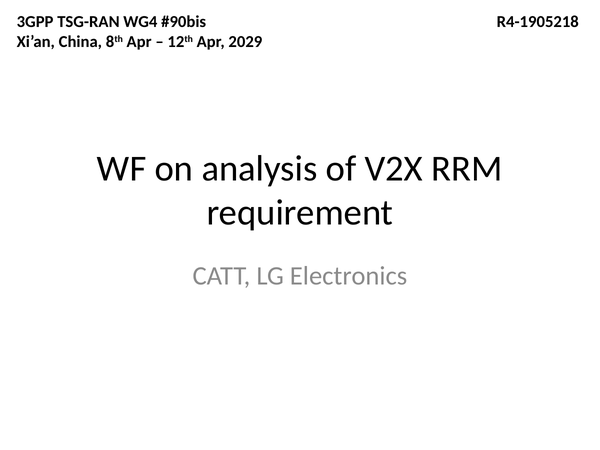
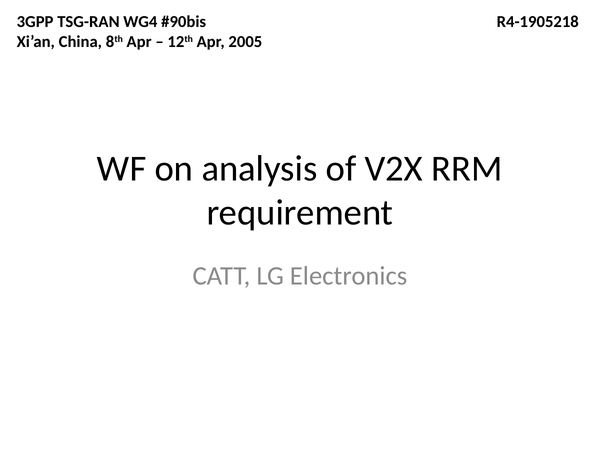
2029: 2029 -> 2005
